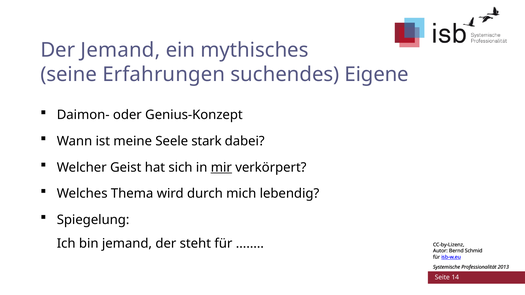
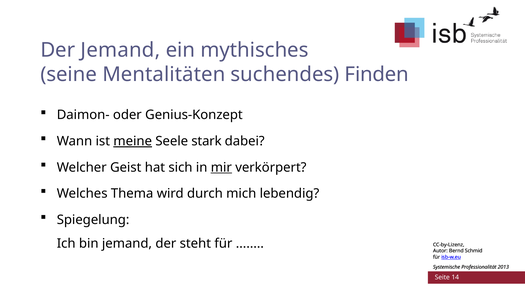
Erfahrungen: Erfahrungen -> Mentalitäten
Eigene: Eigene -> Finden
meine underline: none -> present
